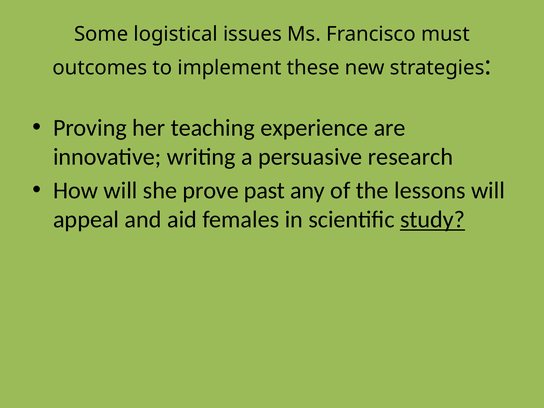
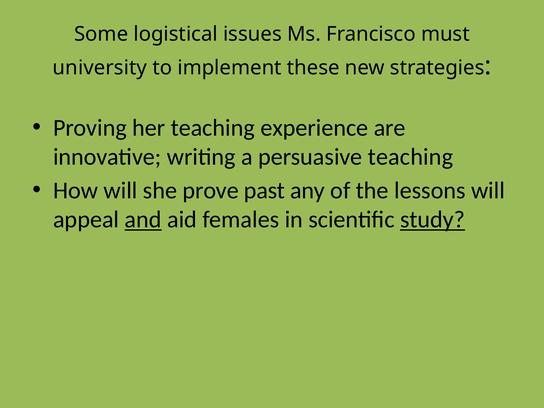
outcomes: outcomes -> university
persuasive research: research -> teaching
and underline: none -> present
